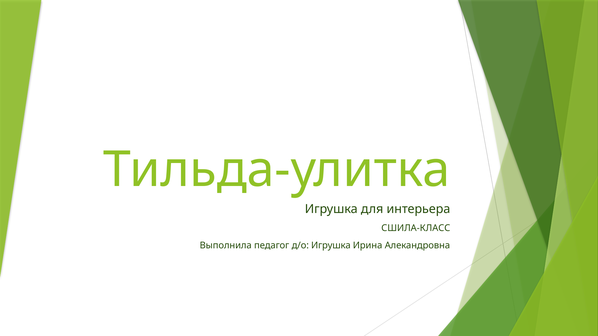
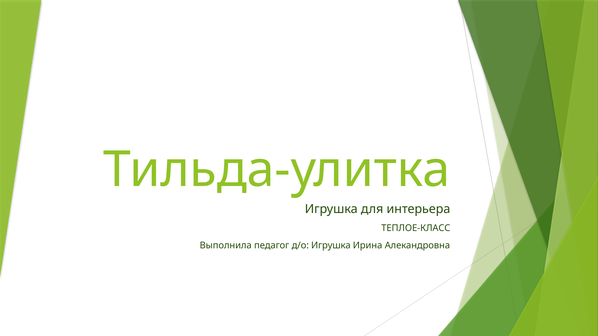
СШИЛА-КЛАСС: СШИЛА-КЛАСС -> ТЕПЛОЕ-КЛАСС
